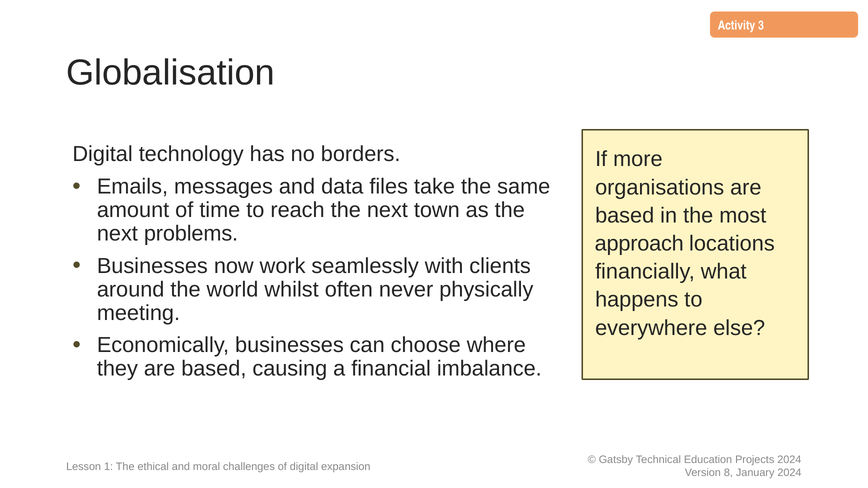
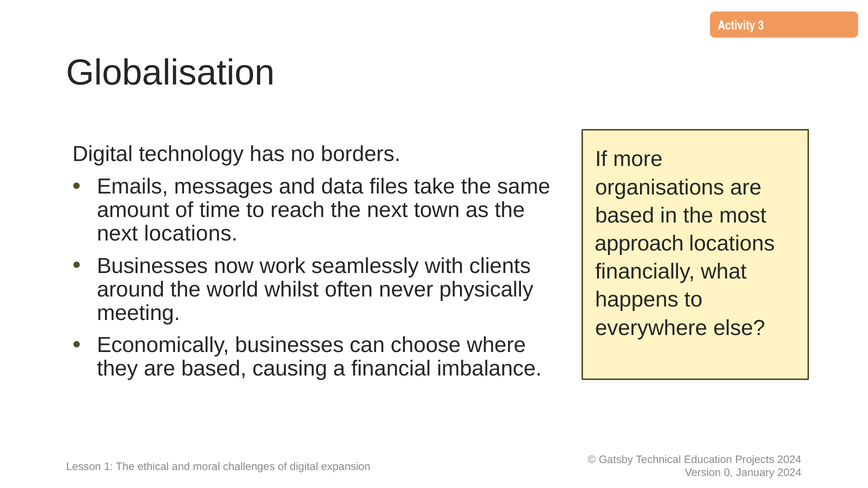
next problems: problems -> locations
8: 8 -> 0
